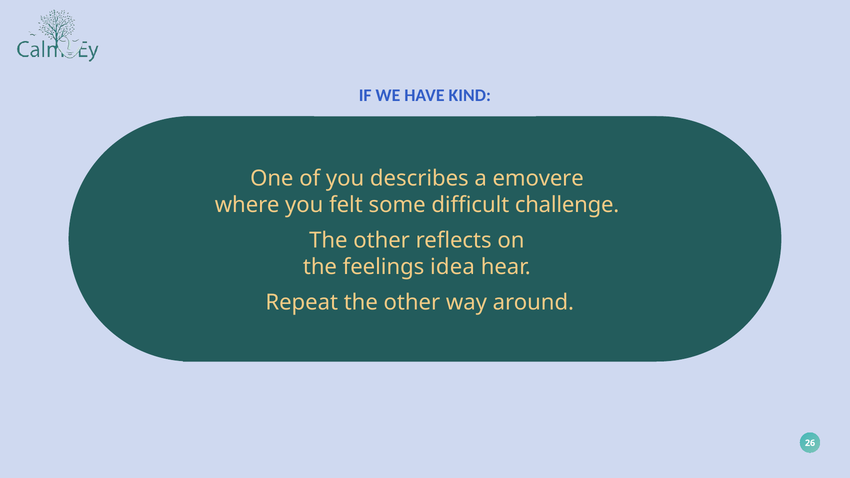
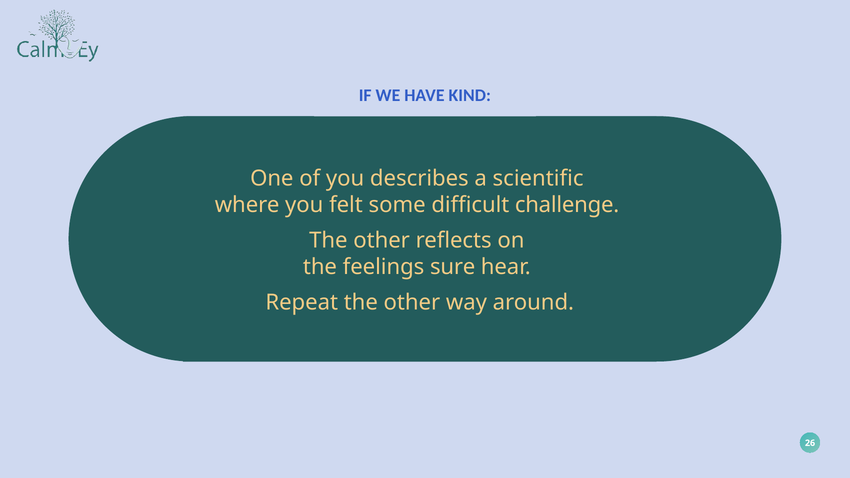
emovere: emovere -> scientific
idea: idea -> sure
